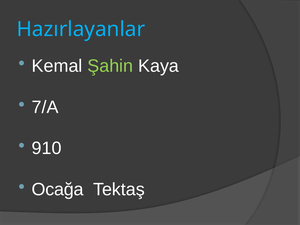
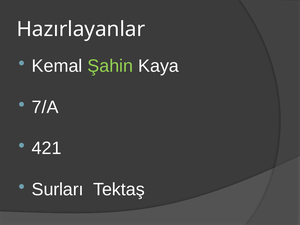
Hazırlayanlar colour: light blue -> white
910: 910 -> 421
Ocağa: Ocağa -> Surları
